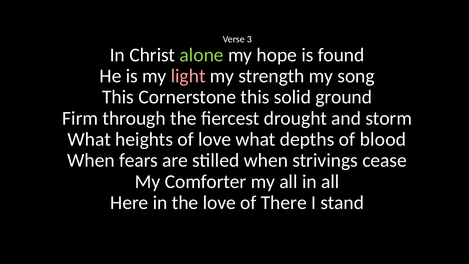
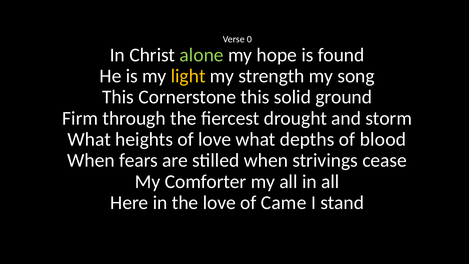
3: 3 -> 0
light colour: pink -> yellow
There: There -> Came
